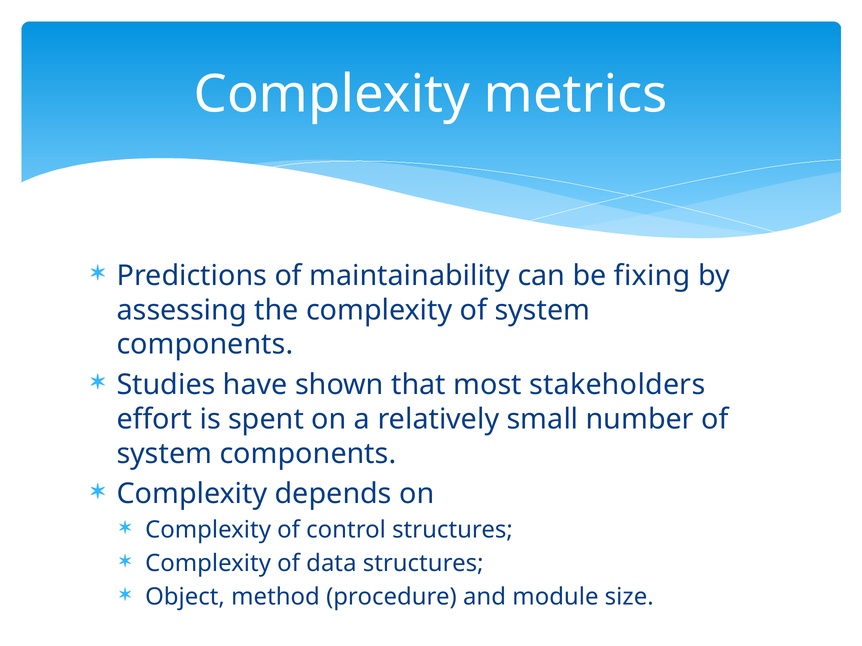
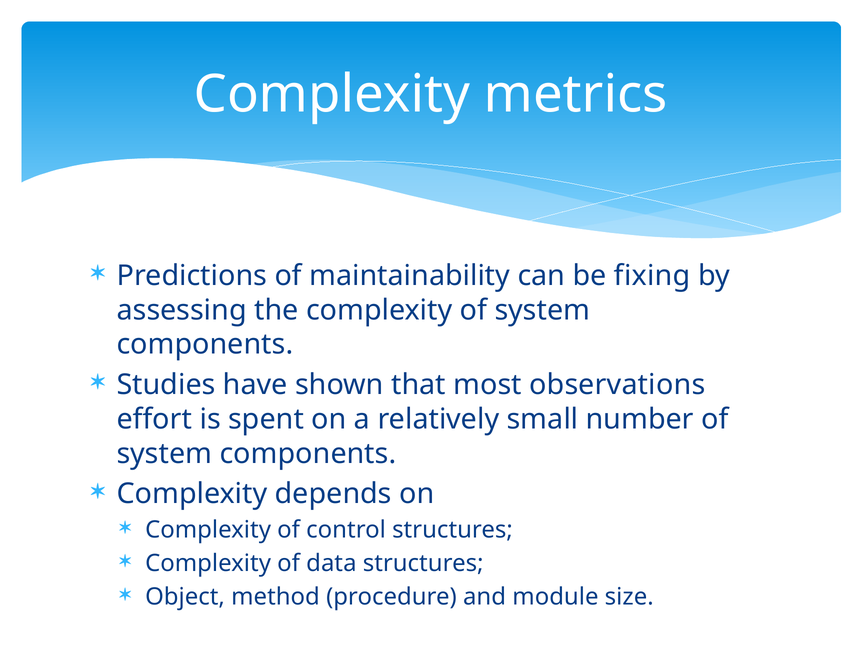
stakeholders: stakeholders -> observations
